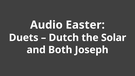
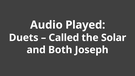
Easter: Easter -> Played
Dutch: Dutch -> Called
